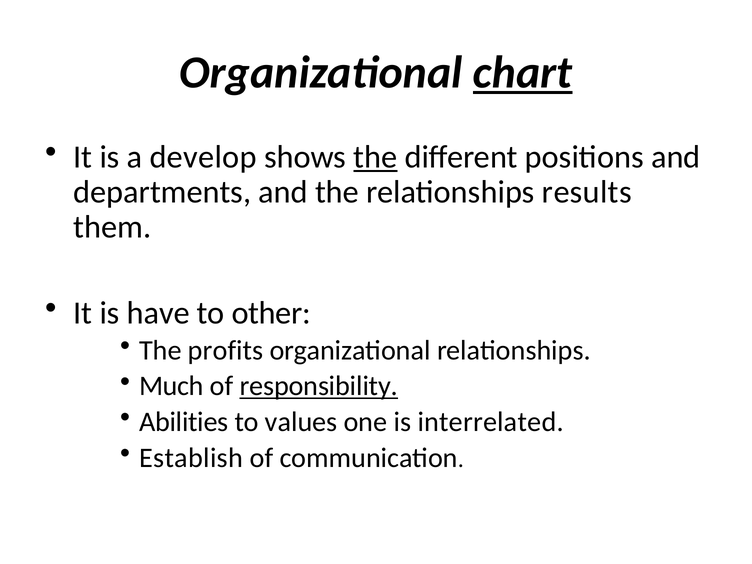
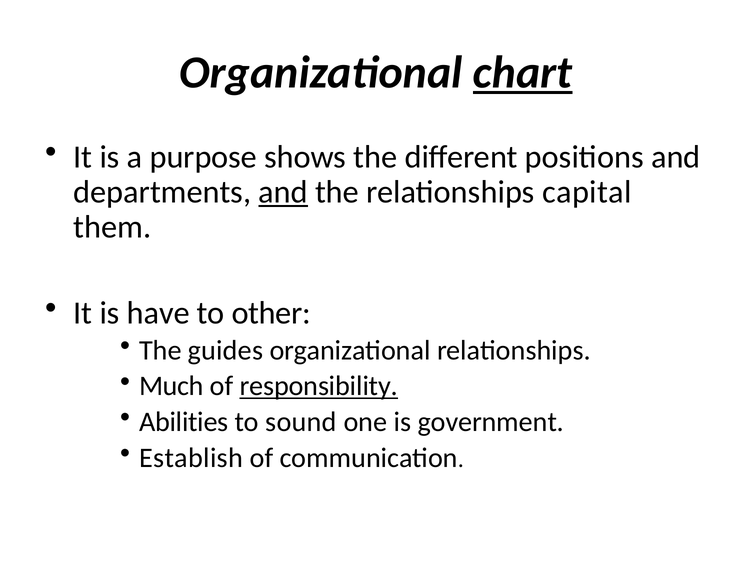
develop: develop -> purpose
the at (375, 157) underline: present -> none
and at (283, 192) underline: none -> present
results: results -> capital
profits: profits -> guides
values: values -> sound
interrelated: interrelated -> government
